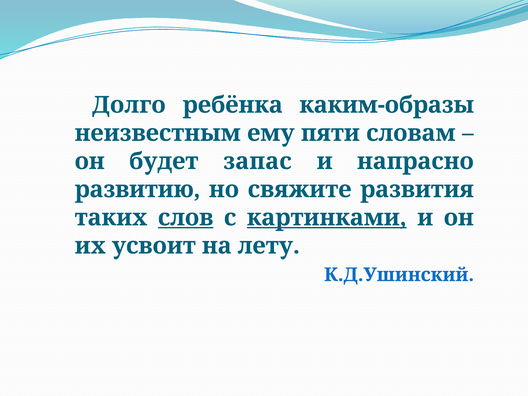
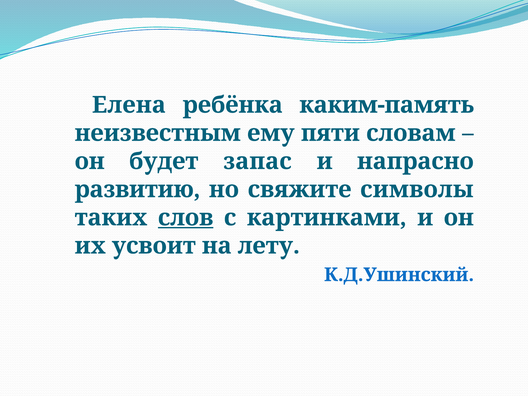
Долго: Долго -> Елена
каким-образы: каким-образы -> каким-память
развития: развития -> символы
картинками underline: present -> none
